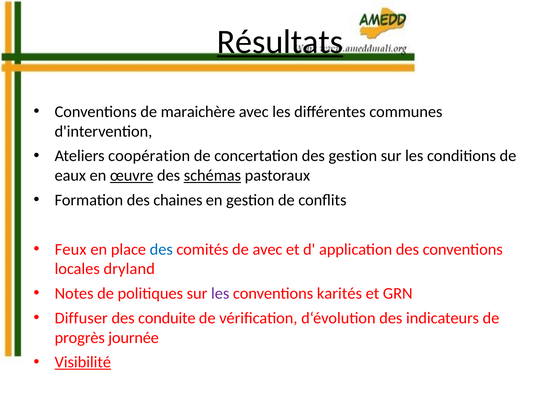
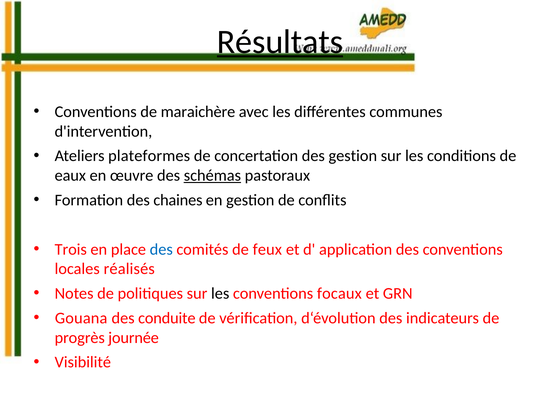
coopération: coopération -> plateformes
œuvre underline: present -> none
Feux: Feux -> Trois
de avec: avec -> feux
dryland: dryland -> réalisés
les at (220, 293) colour: purple -> black
karités: karités -> focaux
Diffuser: Diffuser -> Gouana
Visibilité underline: present -> none
